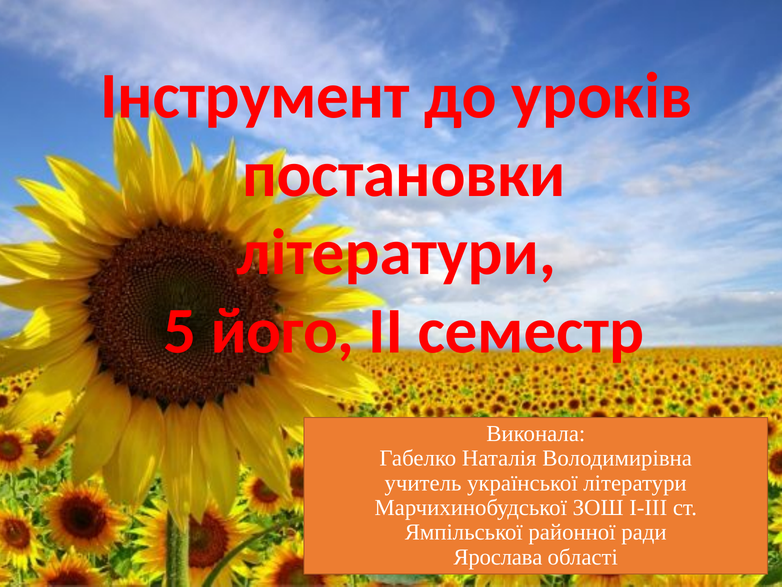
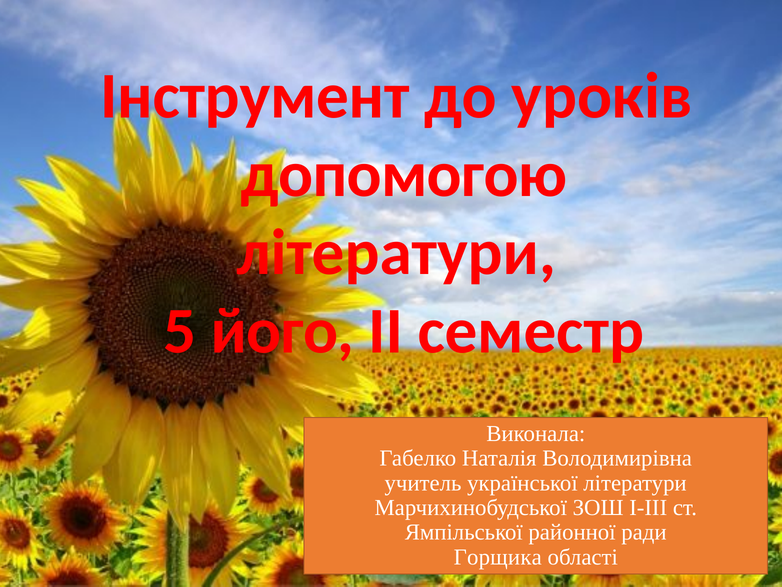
постановки: постановки -> допомогою
Ярослава: Ярослава -> Горщика
